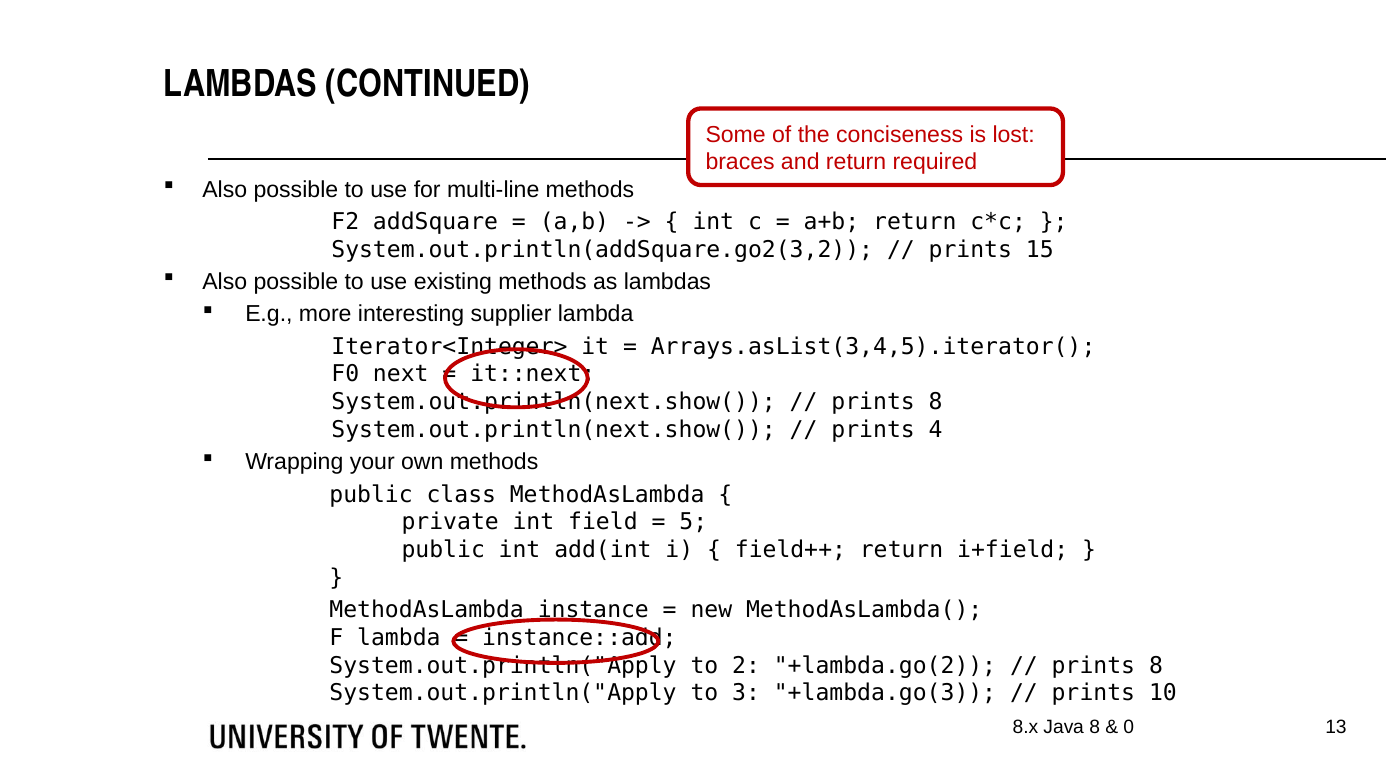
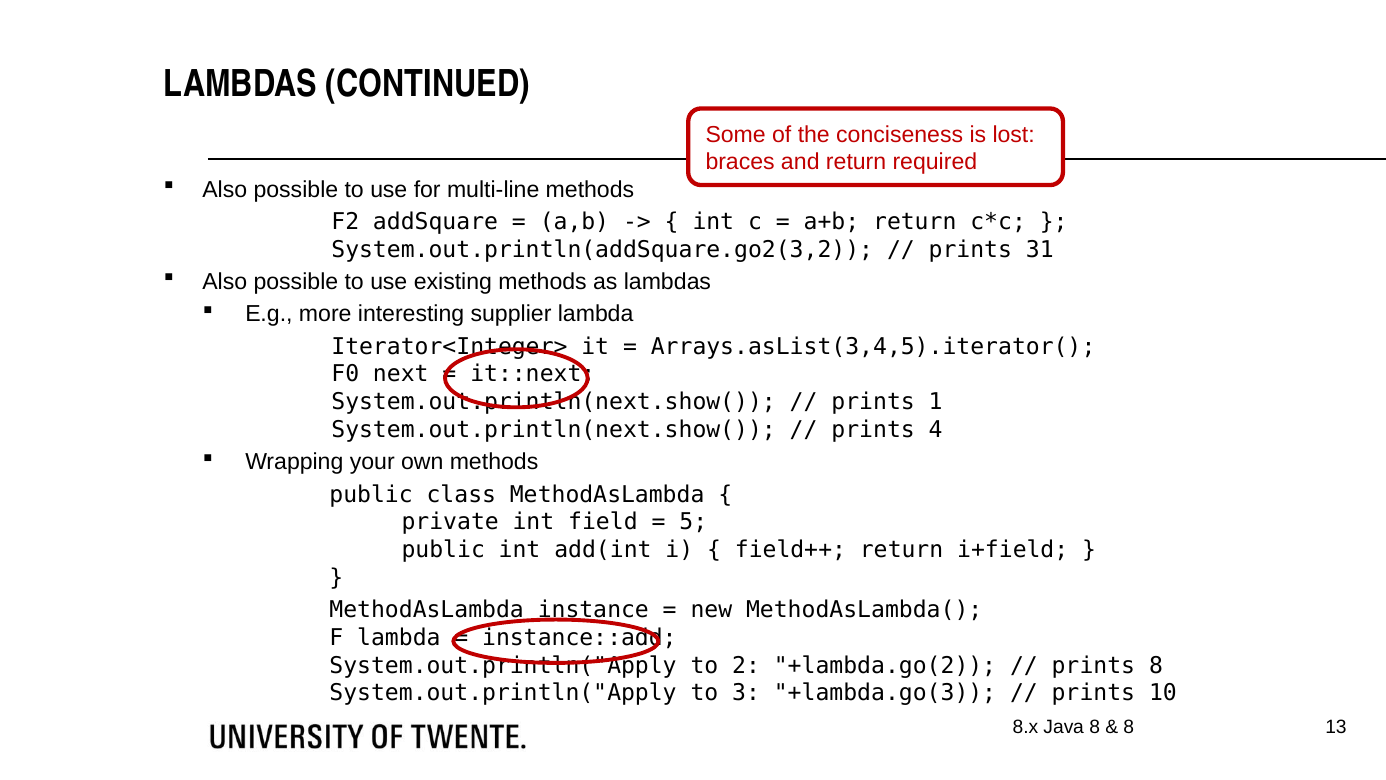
15: 15 -> 31
8 at (936, 402): 8 -> 1
0 at (1129, 727): 0 -> 8
